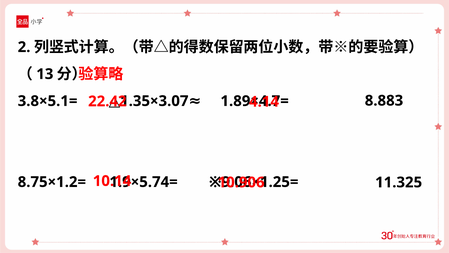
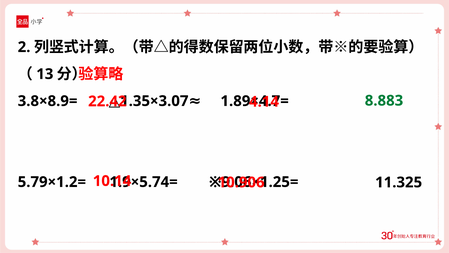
3.8×5.1=: 3.8×5.1= -> 3.8×8.9=
8.883 colour: black -> green
8.75×1.2=: 8.75×1.2= -> 5.79×1.2=
